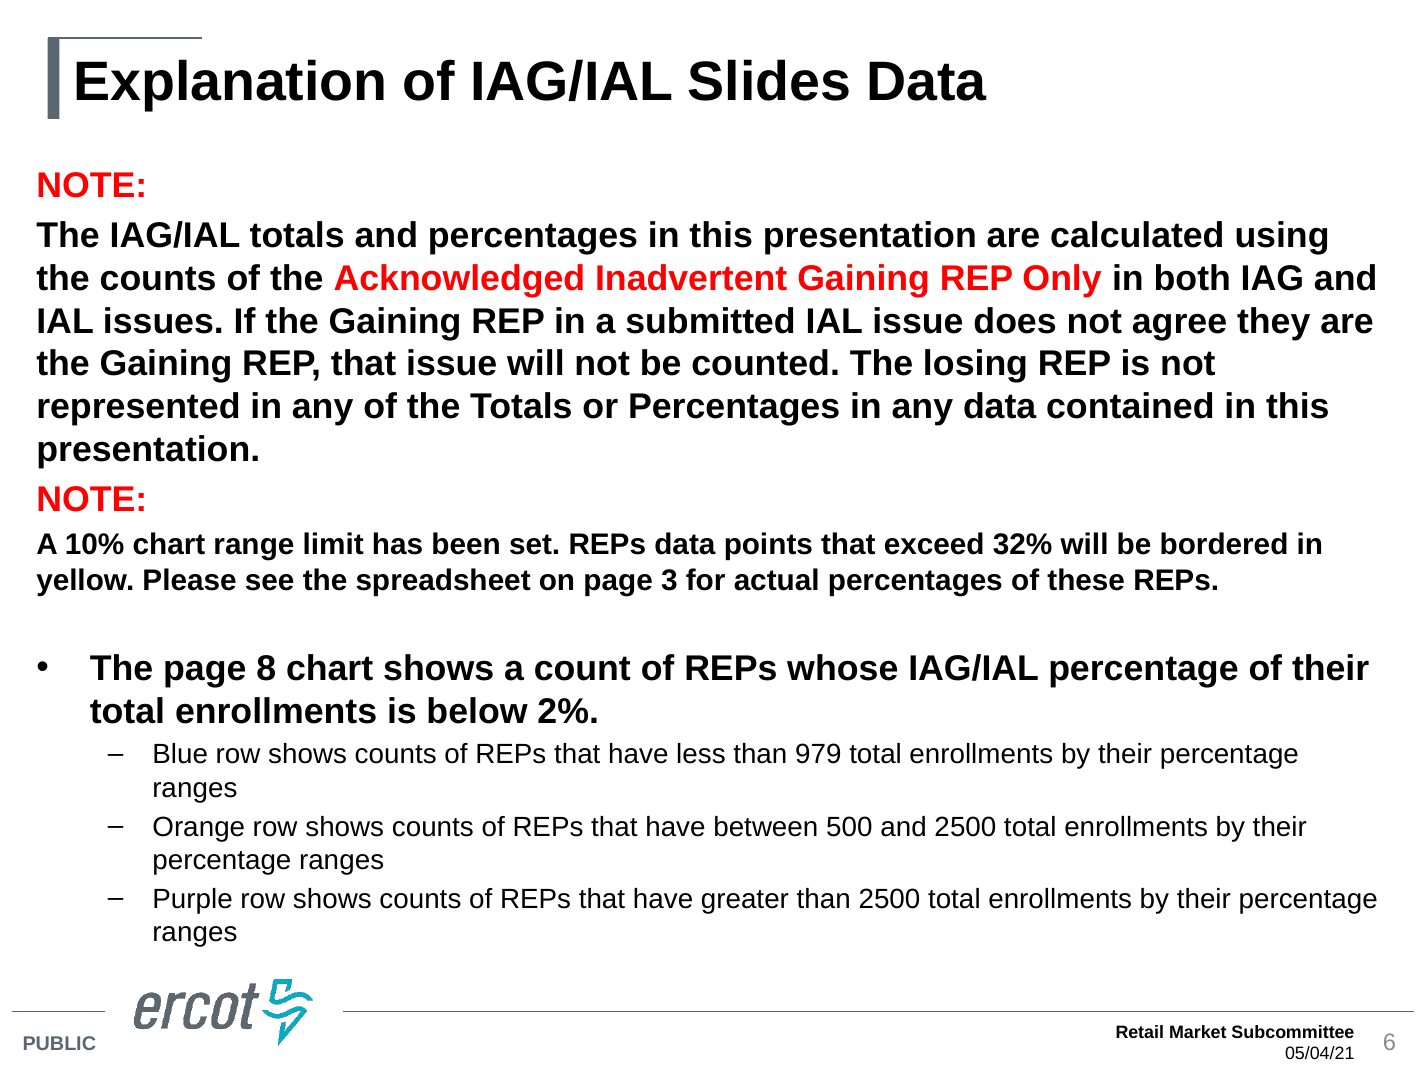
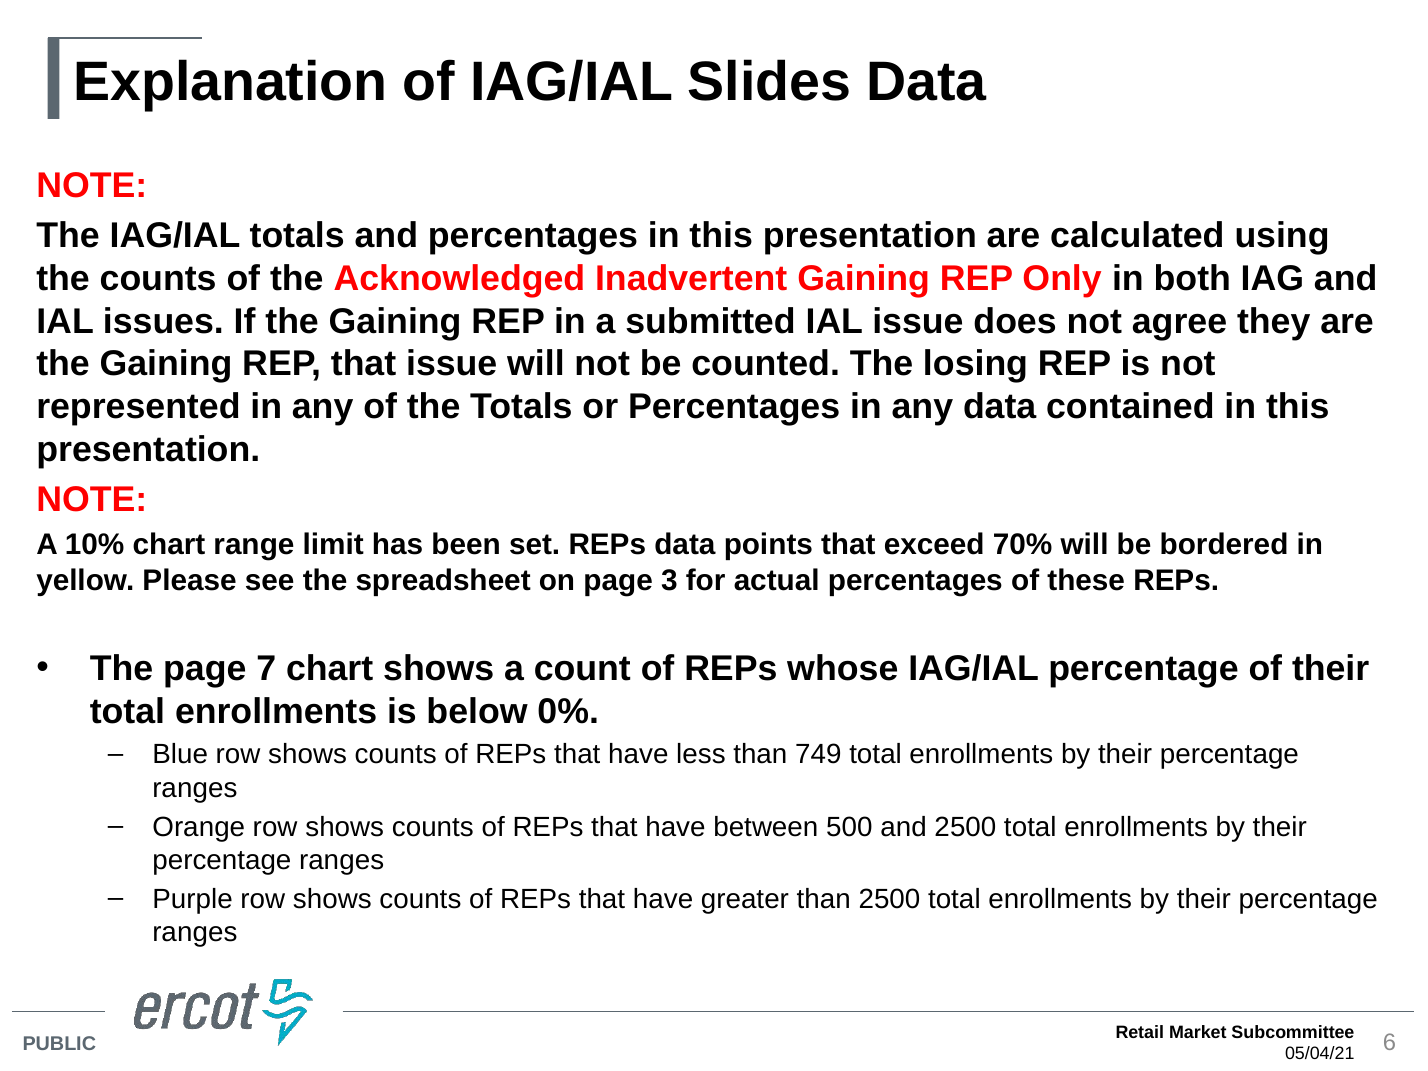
32%: 32% -> 70%
8: 8 -> 7
2%: 2% -> 0%
979: 979 -> 749
